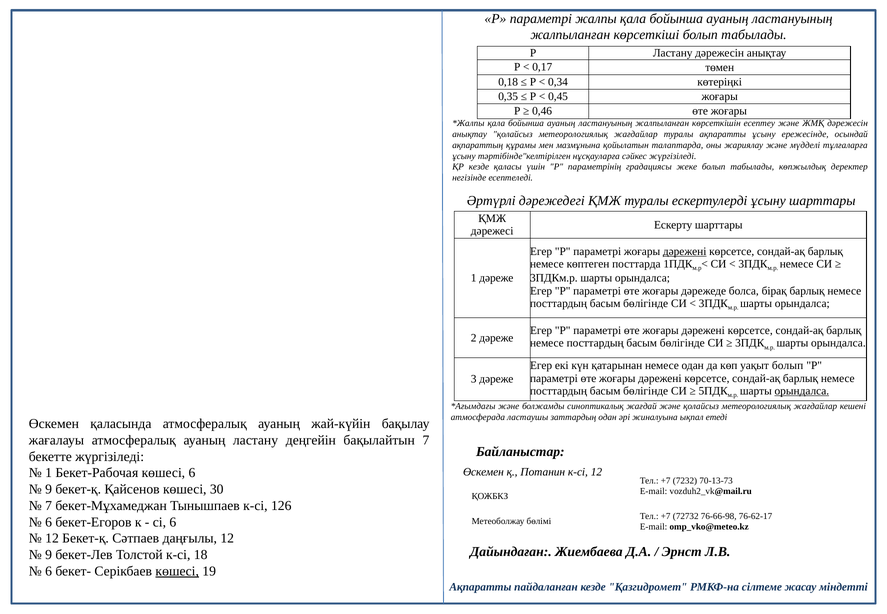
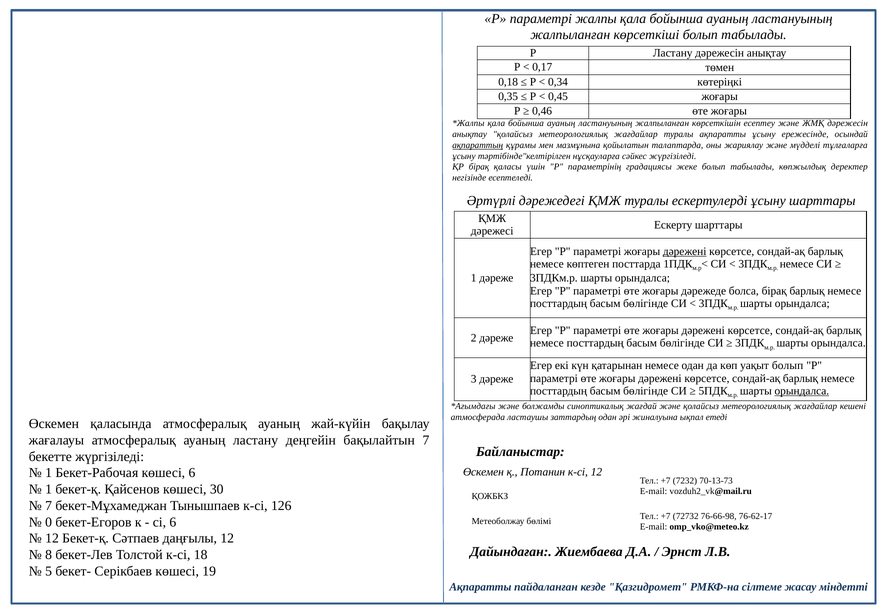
ақпараттың underline: none -> present
ҚР кезде: кезде -> бірақ
9 at (49, 489): 9 -> 1
6 at (49, 522): 6 -> 0
9 at (49, 555): 9 -> 8
6 at (49, 571): 6 -> 5
көшесі at (177, 571) underline: present -> none
